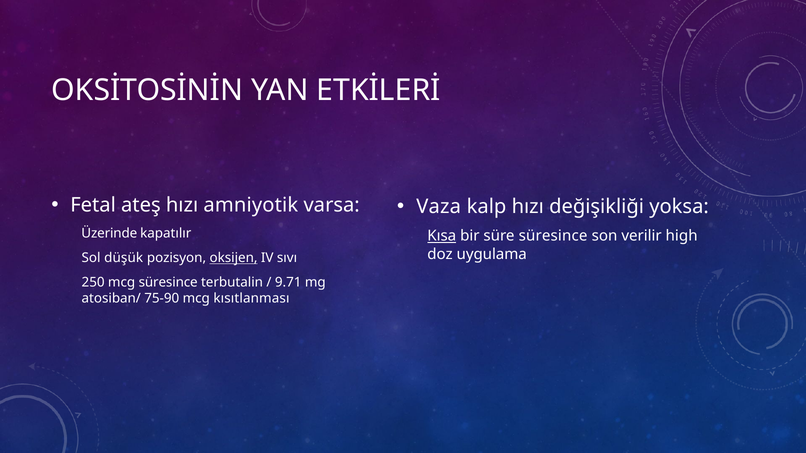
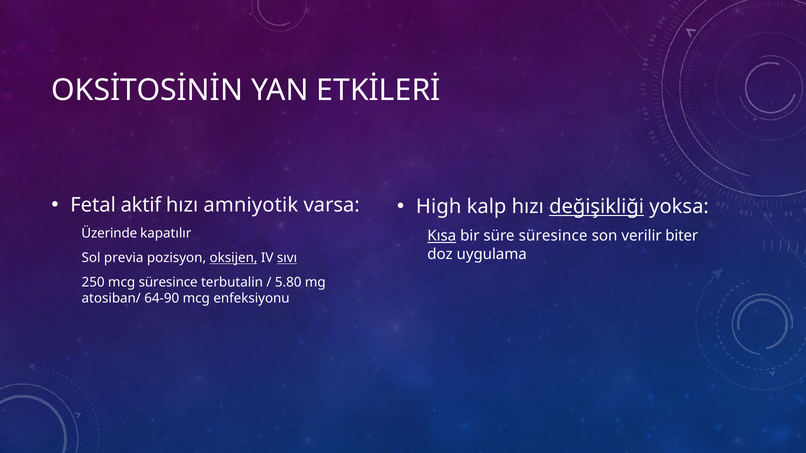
ateş: ateş -> aktif
Vaza: Vaza -> High
değişikliği underline: none -> present
high: high -> biter
düşük: düşük -> previa
sıvı underline: none -> present
9.71: 9.71 -> 5.80
75-90: 75-90 -> 64-90
kısıtlanması: kısıtlanması -> enfeksiyonu
